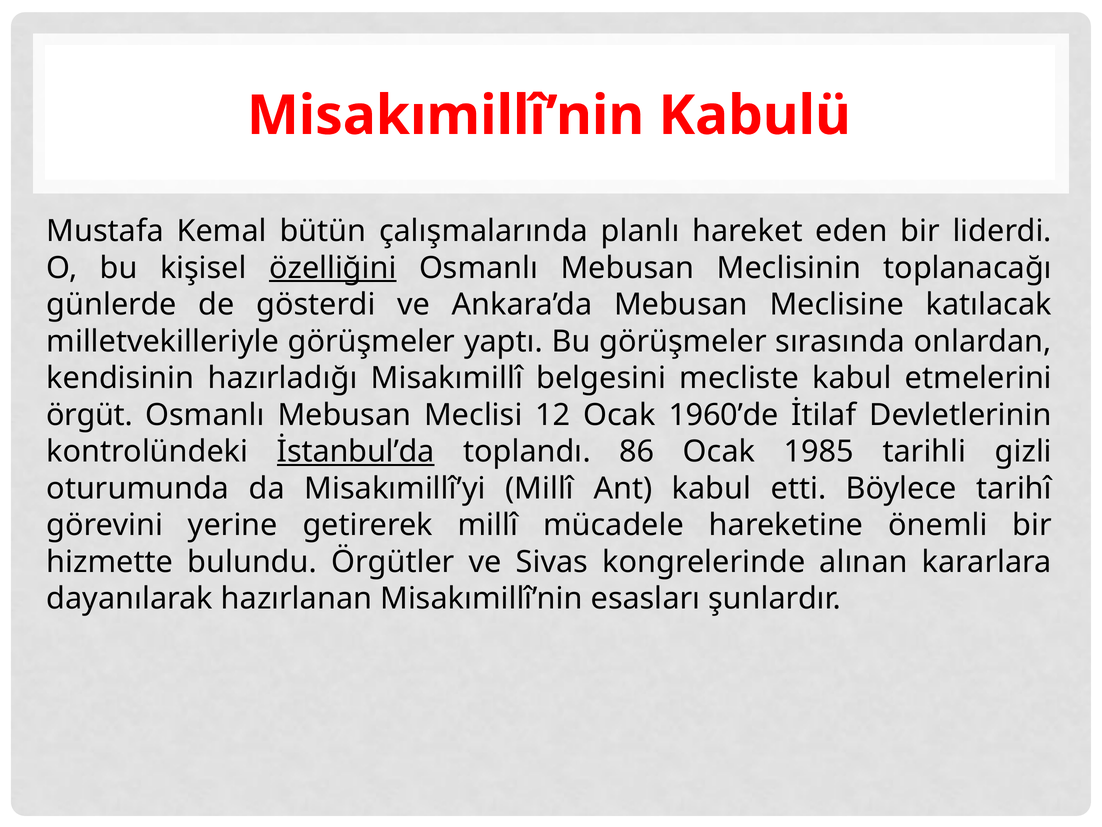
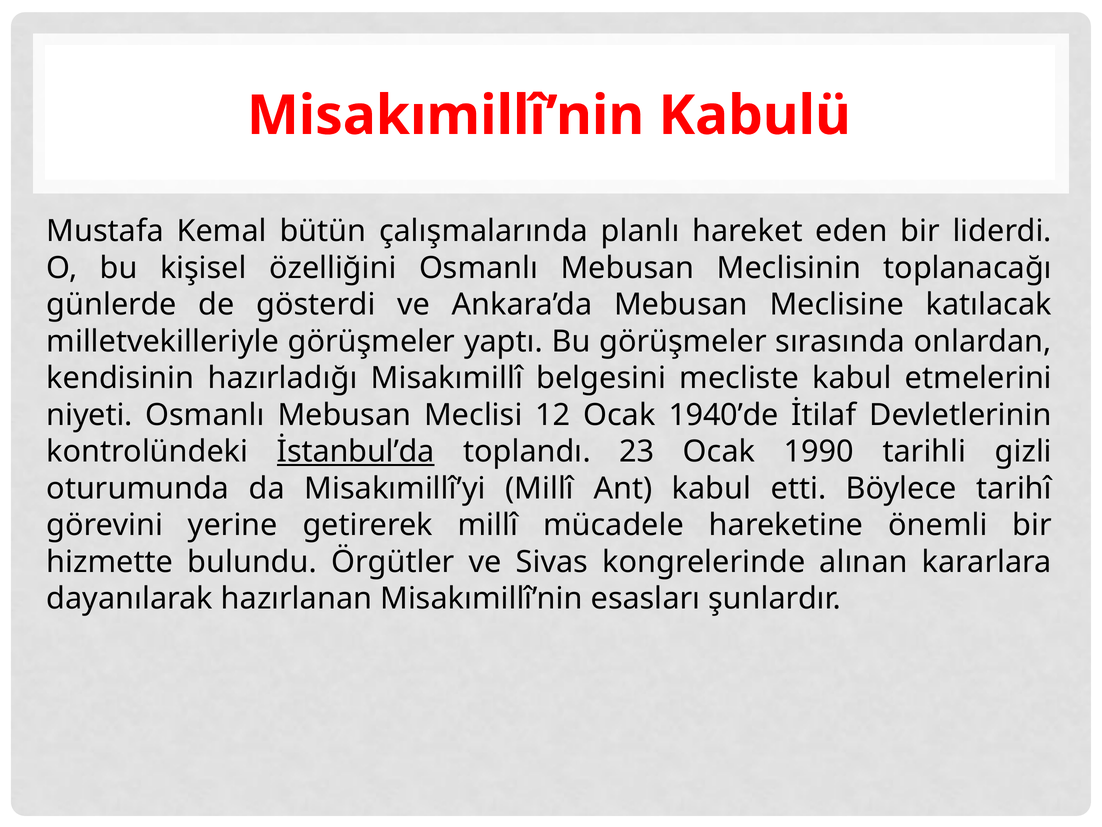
özelliğini underline: present -> none
örgüt: örgüt -> niyeti
1960’de: 1960’de -> 1940’de
86: 86 -> 23
1985: 1985 -> 1990
